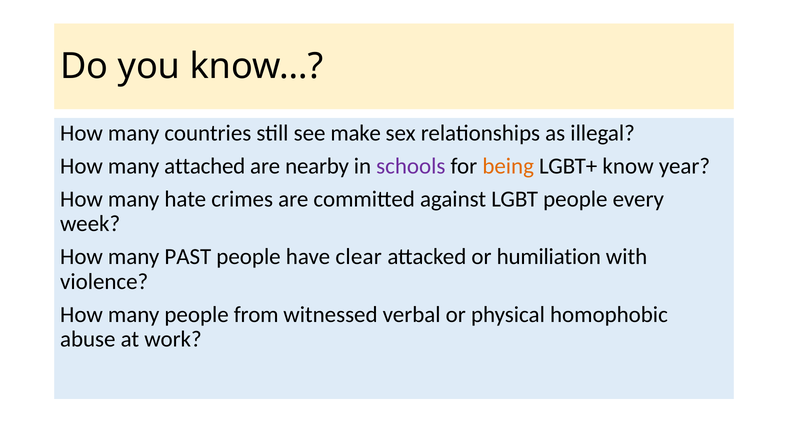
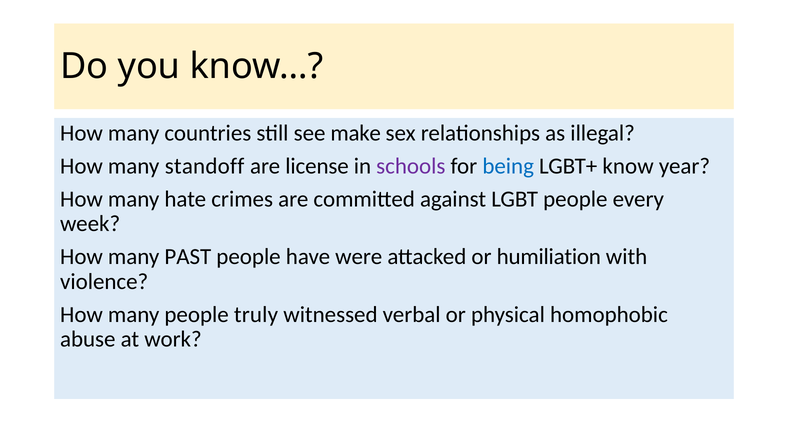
attached: attached -> standoff
nearby: nearby -> license
being colour: orange -> blue
clear: clear -> were
from: from -> truly
